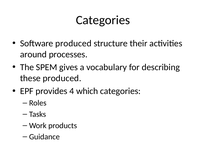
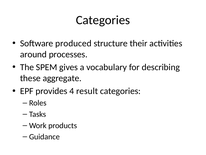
these produced: produced -> aggregate
which: which -> result
